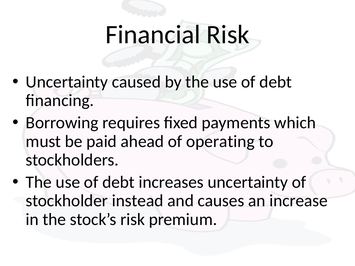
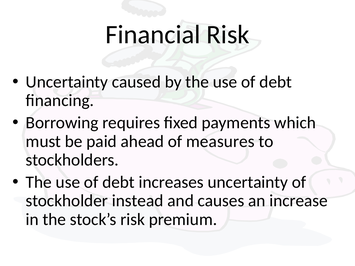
operating: operating -> measures
